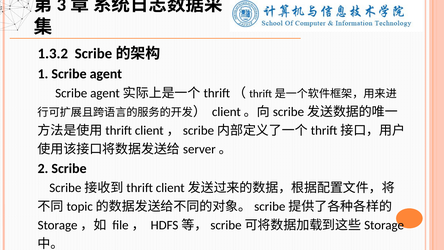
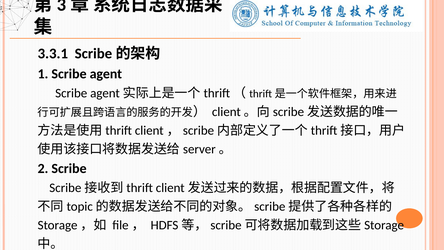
1.3.2: 1.3.2 -> 3.3.1
